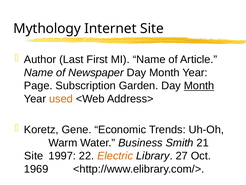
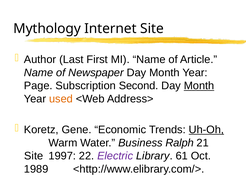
Garden: Garden -> Second
Uh-Oh underline: none -> present
Smith: Smith -> Ralph
Electric colour: orange -> purple
27: 27 -> 61
1969: 1969 -> 1989
